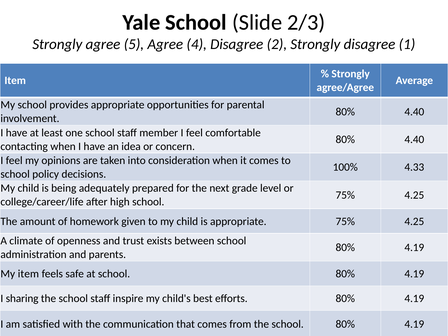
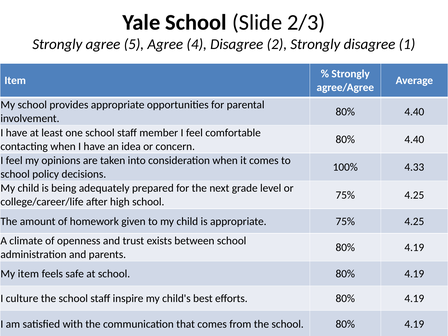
sharing: sharing -> culture
